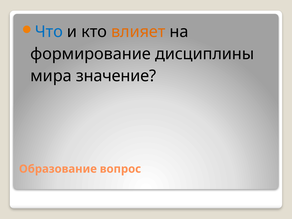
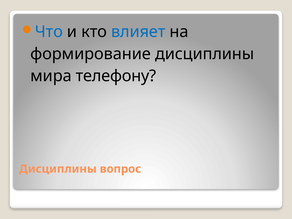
влияет colour: orange -> blue
значение: значение -> телефону
Образование at (58, 169): Образование -> Дисциплины
